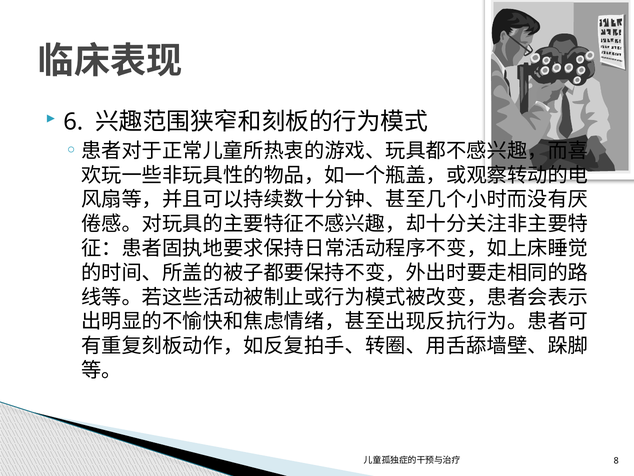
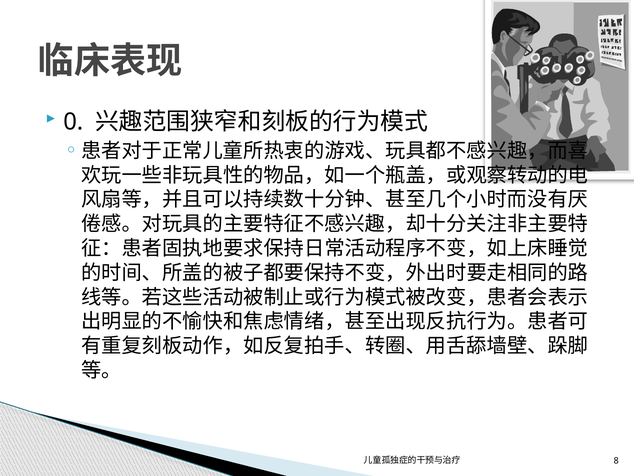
6: 6 -> 0
